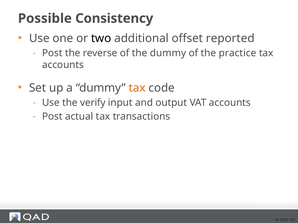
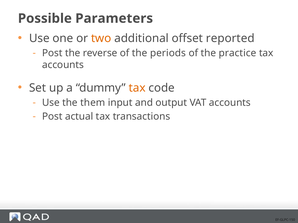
Consistency: Consistency -> Parameters
two colour: black -> orange
the dummy: dummy -> periods
verify: verify -> them
